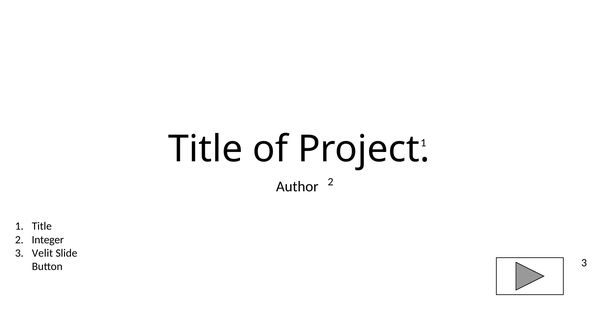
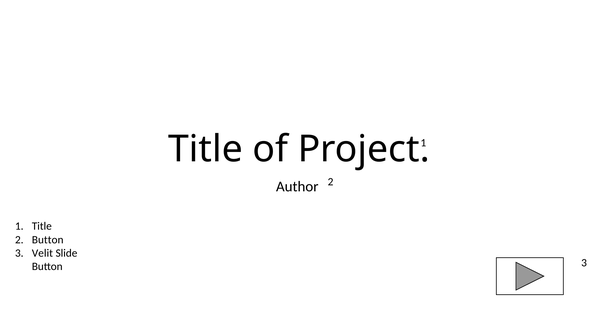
2 Integer: Integer -> Button
